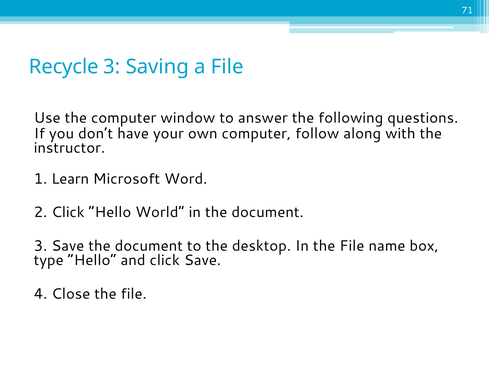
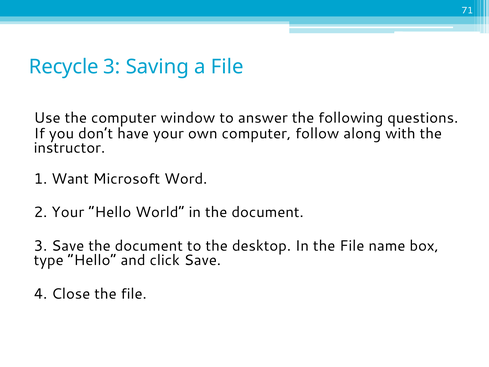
Learn: Learn -> Want
2 Click: Click -> Your
